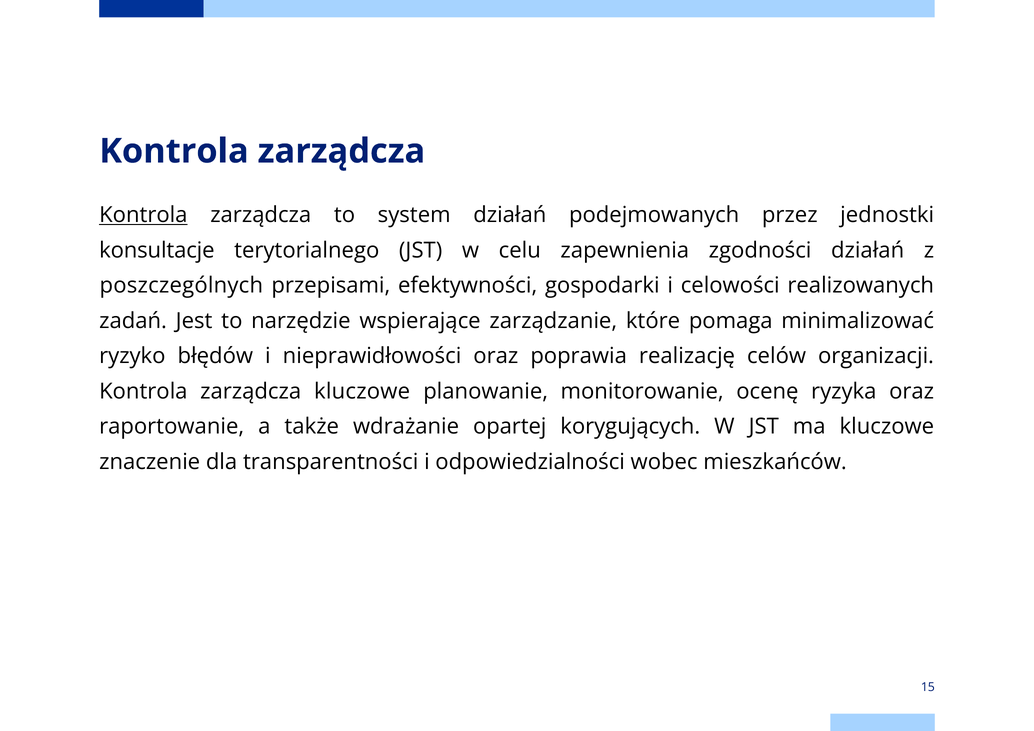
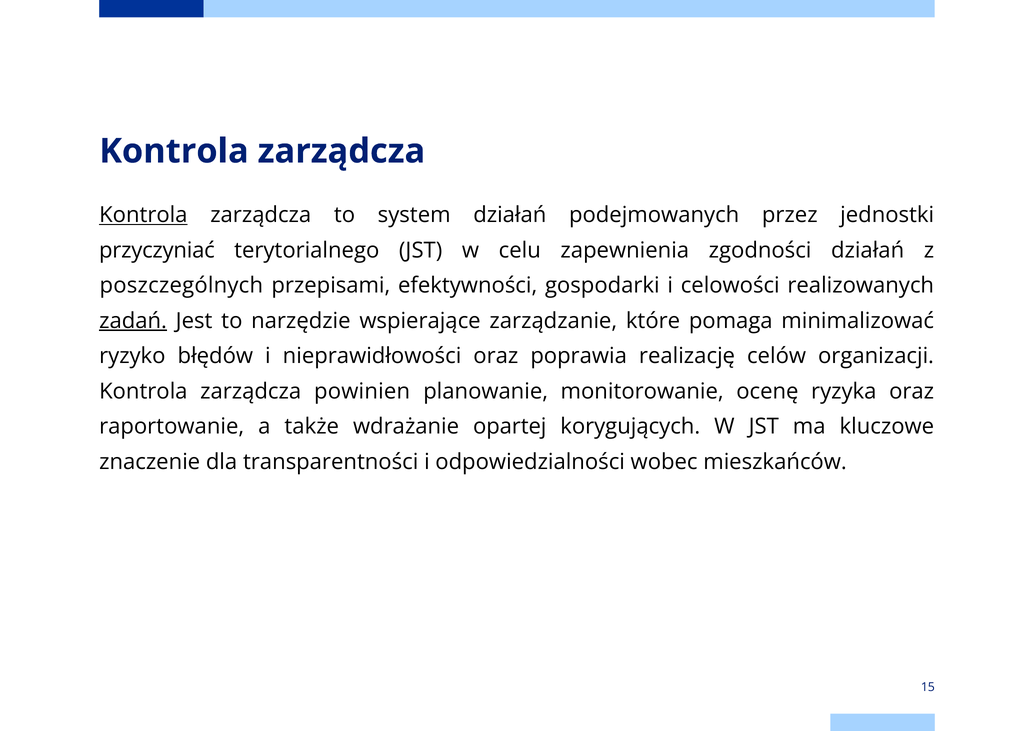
konsultacje: konsultacje -> przyczyniać
zadań underline: none -> present
zarządcza kluczowe: kluczowe -> powinien
